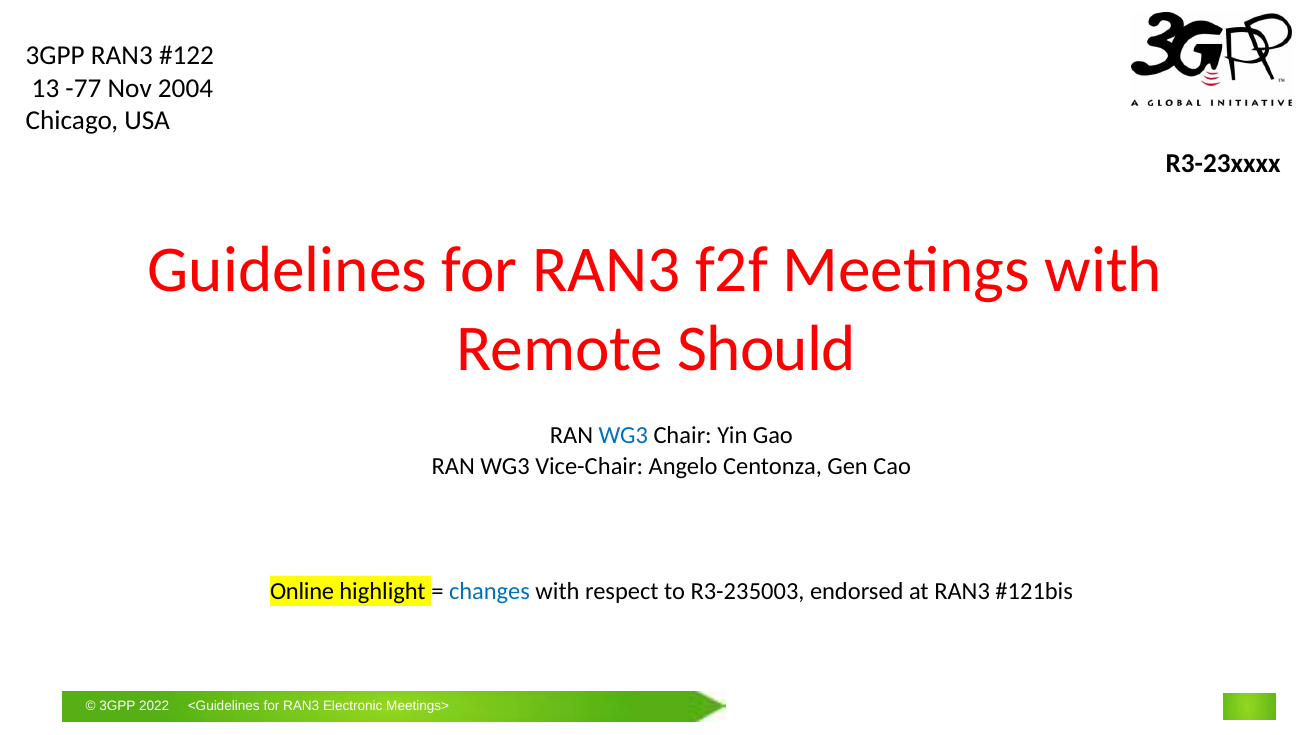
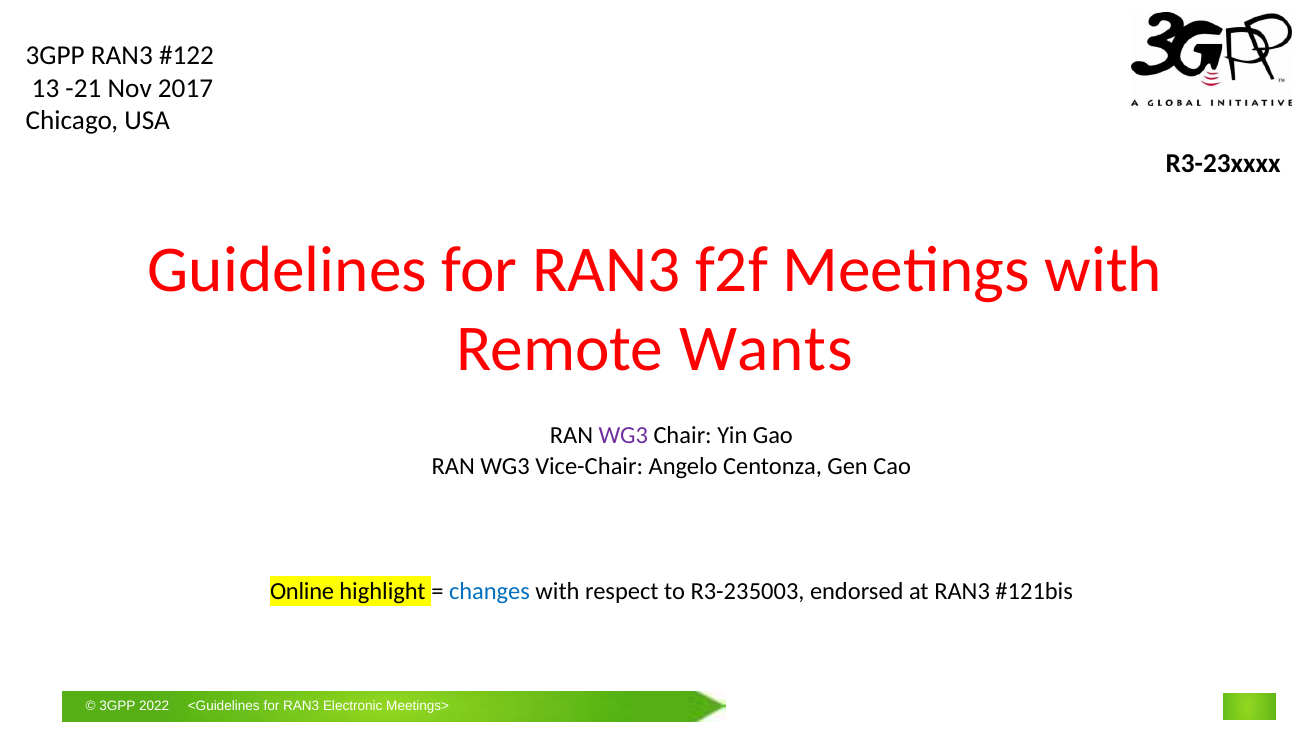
-77: -77 -> -21
2004: 2004 -> 2017
Should: Should -> Wants
WG3 at (623, 435) colour: blue -> purple
